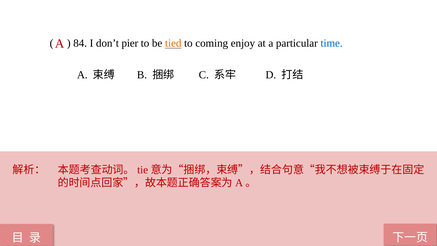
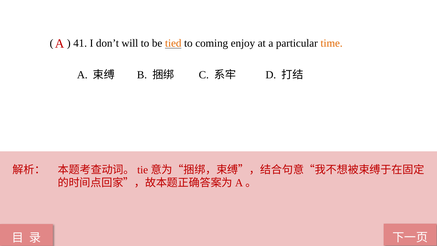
84: 84 -> 41
pier: pier -> will
time colour: blue -> orange
